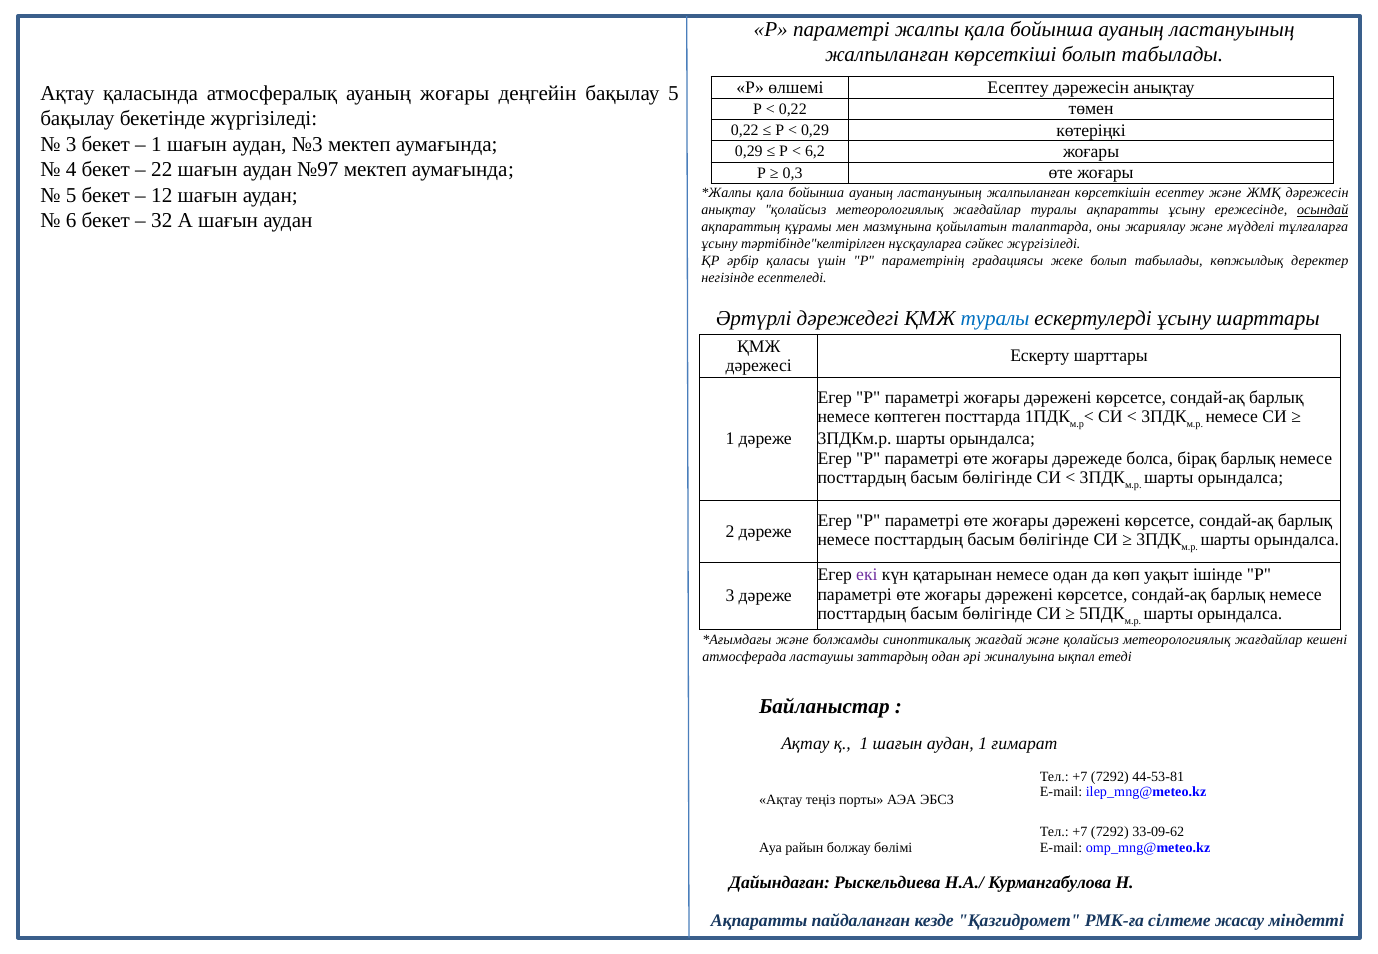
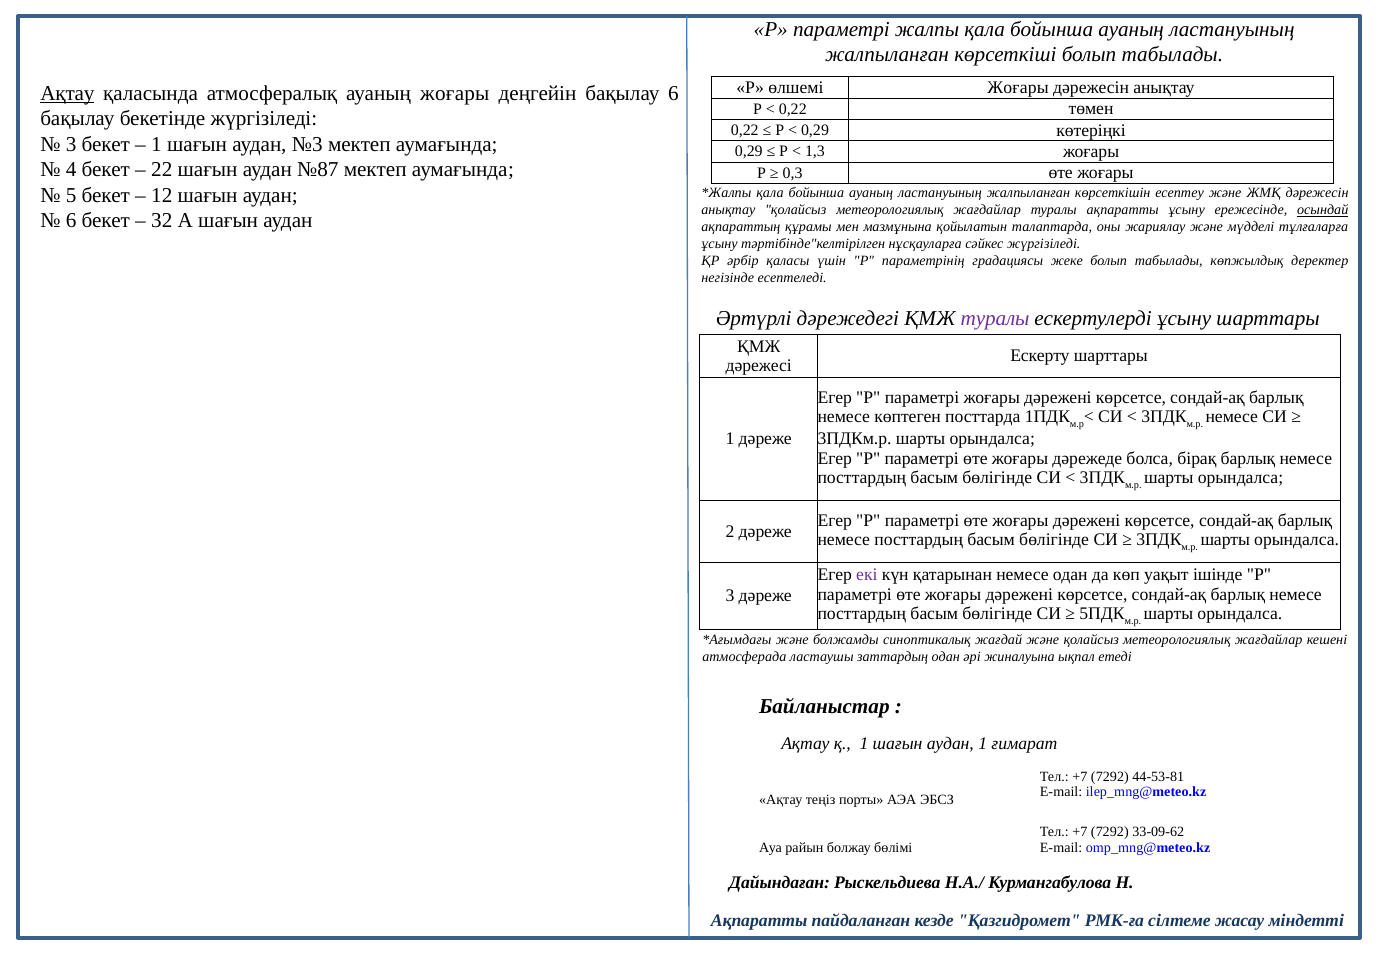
өлшемі Есептеу: Есептеу -> Жоғары
Ақтау at (67, 93) underline: none -> present
бақылау 5: 5 -> 6
6,2: 6,2 -> 1,3
№97: №97 -> №87
туралы at (995, 319) colour: blue -> purple
